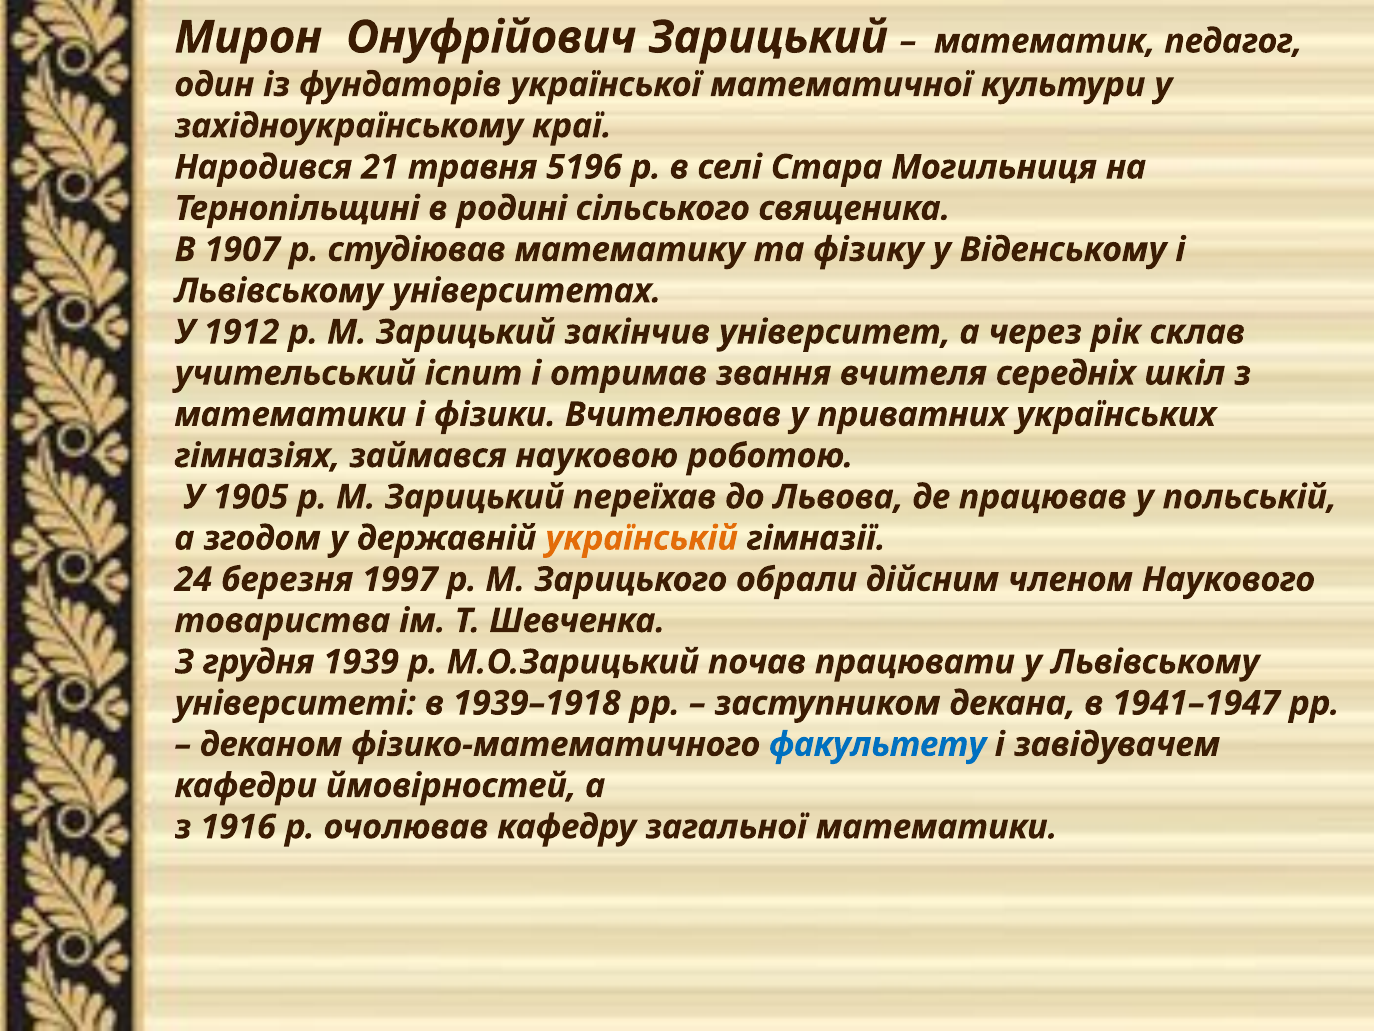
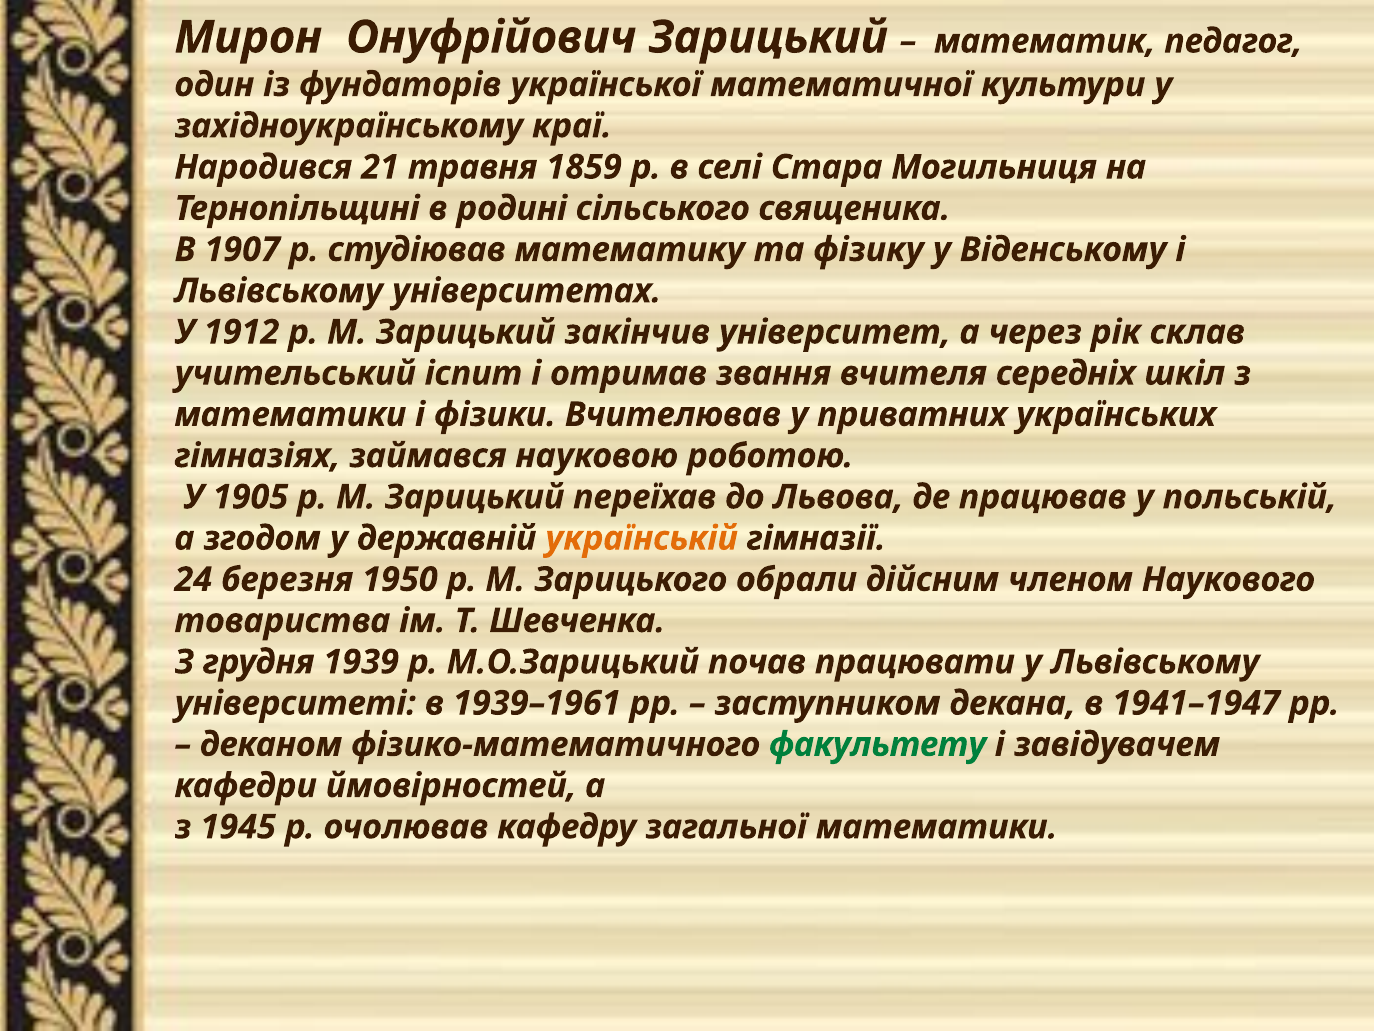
5196: 5196 -> 1859
1997: 1997 -> 1950
1939–1918: 1939–1918 -> 1939–1961
факультету colour: blue -> green
1916: 1916 -> 1945
